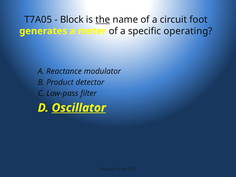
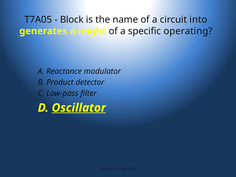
the underline: present -> none
foot: foot -> into
meter: meter -> might
